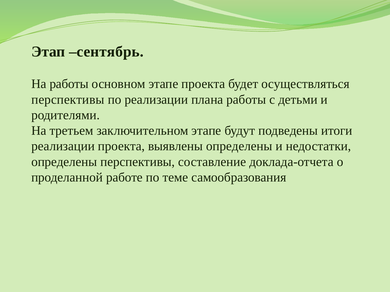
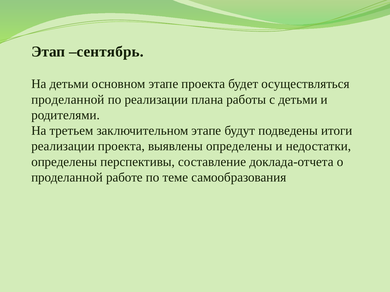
На работы: работы -> детьми
перспективы at (68, 100): перспективы -> проделанной
